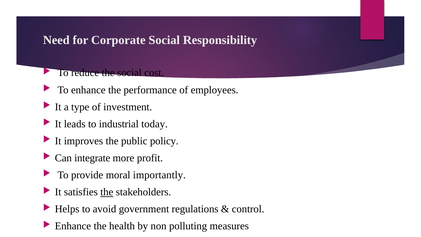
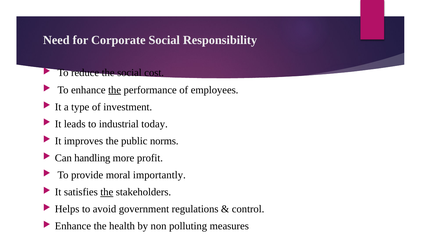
the at (115, 90) underline: none -> present
policy: policy -> norms
integrate: integrate -> handling
